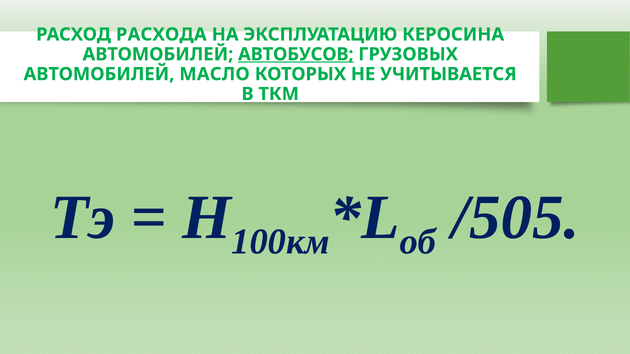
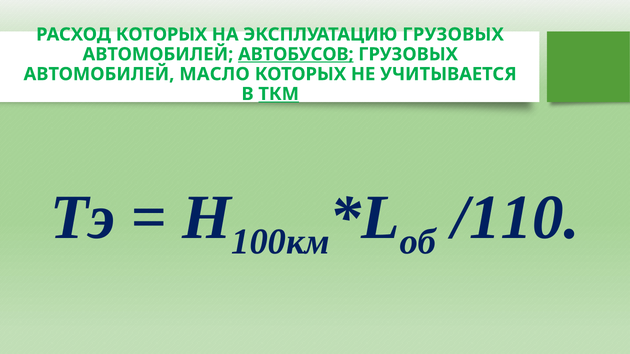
РАСХОД РАСХОДА: РАСХОДА -> КОТОРЫХ
ЭКСПЛУАТАЦИЮ КЕРОСИНА: КЕРОСИНА -> ГРУЗОВЫХ
ТКМ underline: none -> present
/505: /505 -> /110
